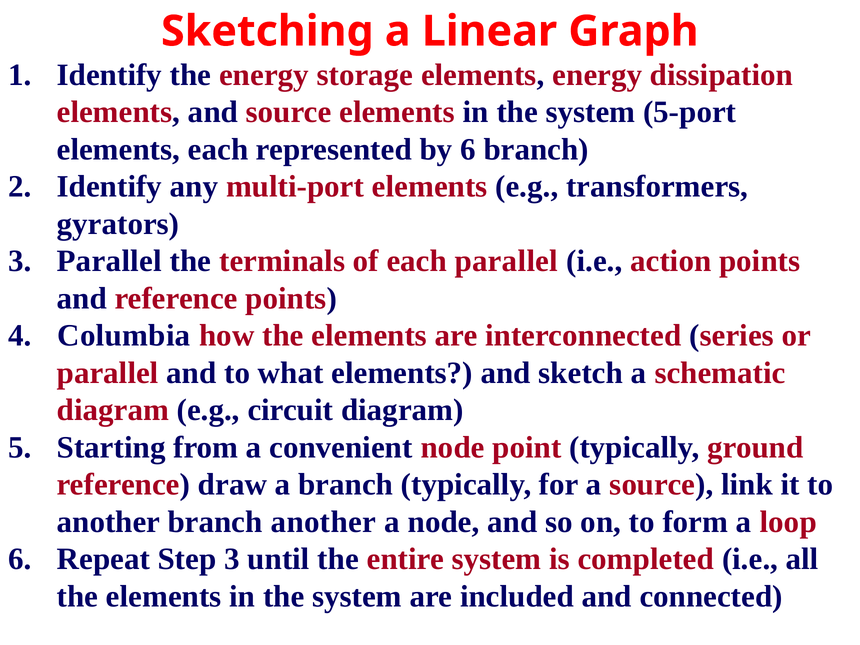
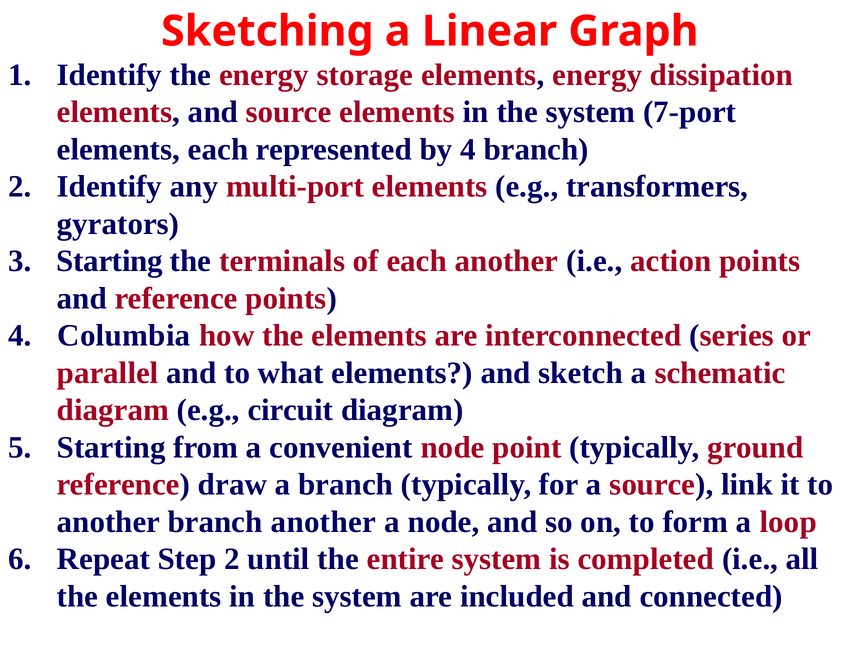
5-port: 5-port -> 7-port
by 6: 6 -> 4
Parallel at (109, 261): Parallel -> Starting
each parallel: parallel -> another
Step 3: 3 -> 2
